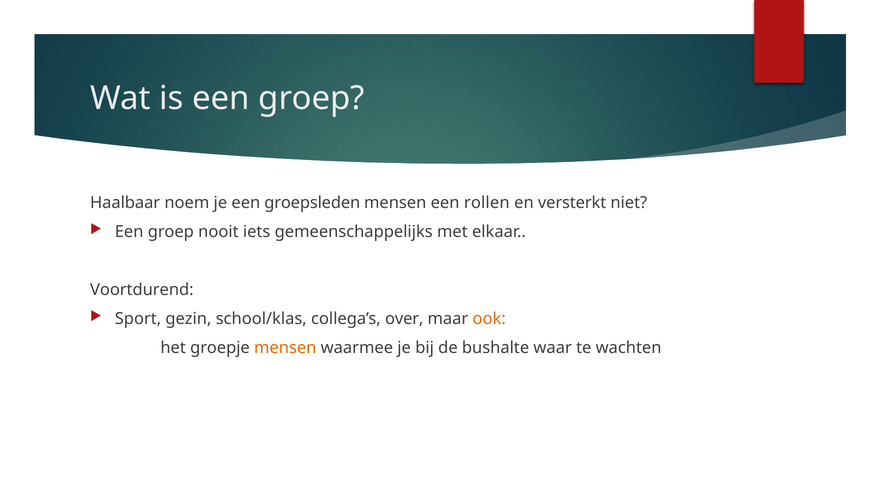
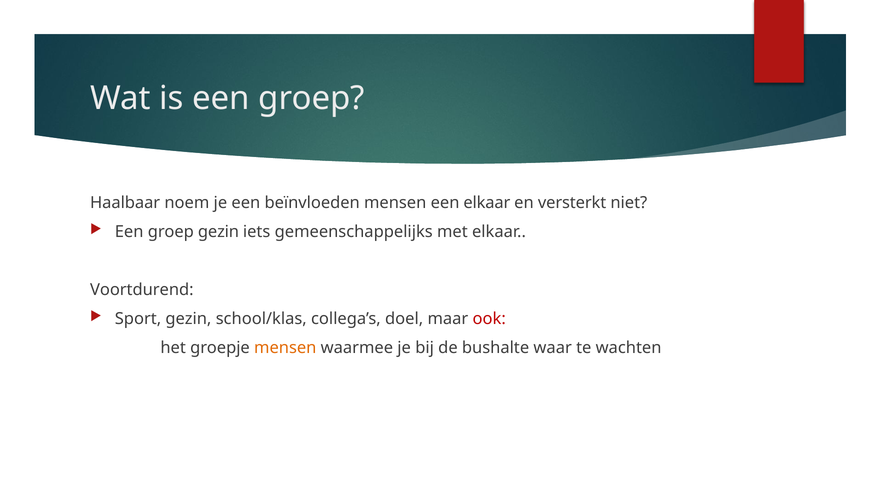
groepsleden: groepsleden -> beïnvloeden
een rollen: rollen -> elkaar
groep nooit: nooit -> gezin
over: over -> doel
ook colour: orange -> red
